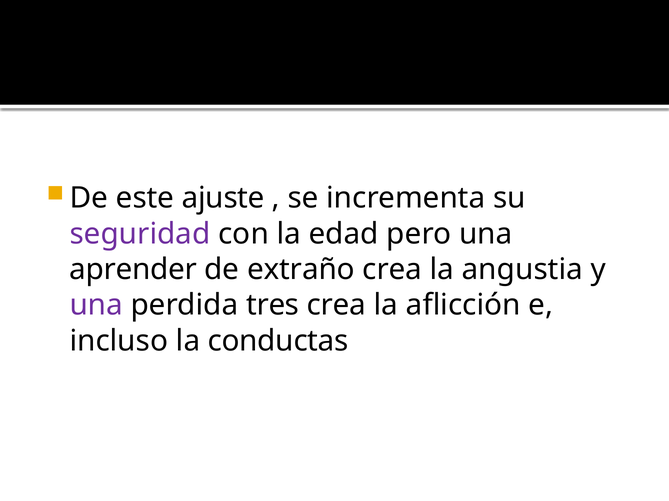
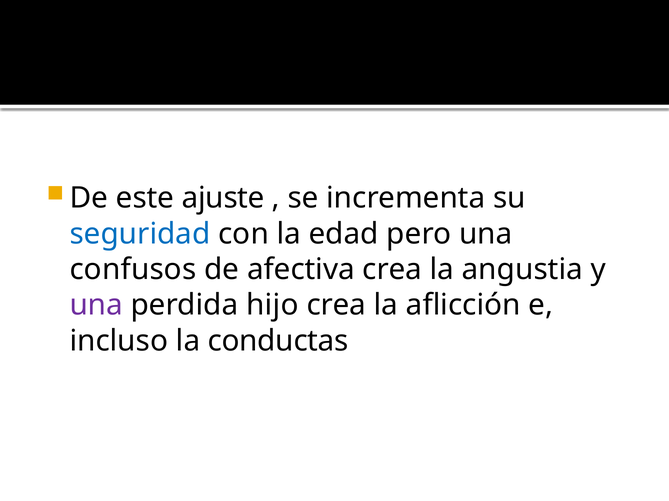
seguridad colour: purple -> blue
aprender: aprender -> confusos
extraño: extraño -> afectiva
tres: tres -> hijo
